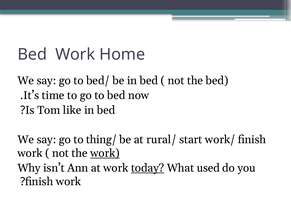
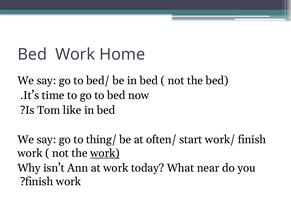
rural/: rural/ -> often/
today underline: present -> none
used: used -> near
